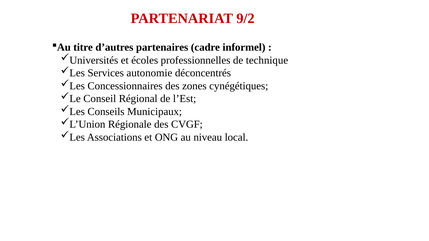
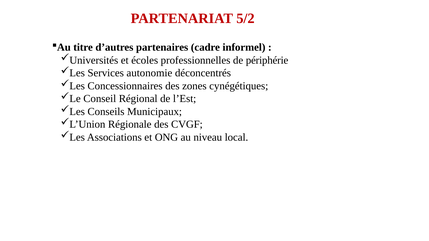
9/2: 9/2 -> 5/2
technique: technique -> périphérie
